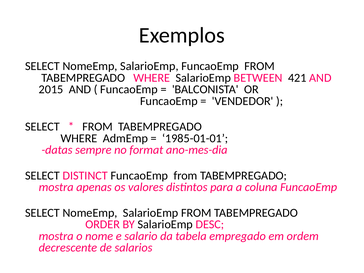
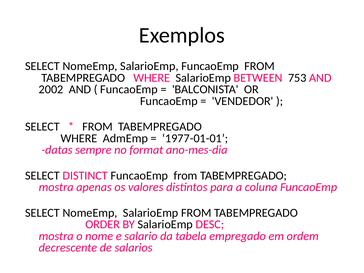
421: 421 -> 753
2015: 2015 -> 2002
1985-01-01: 1985-01-01 -> 1977-01-01
